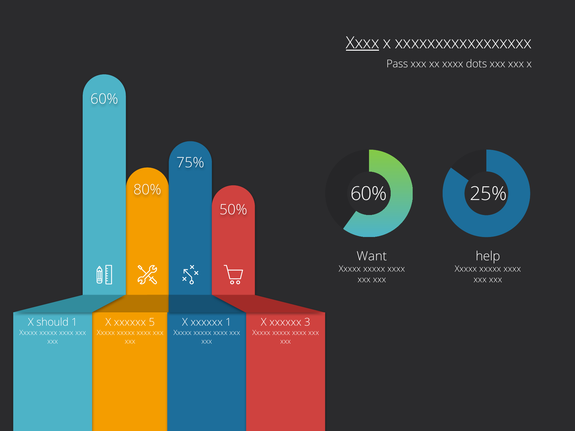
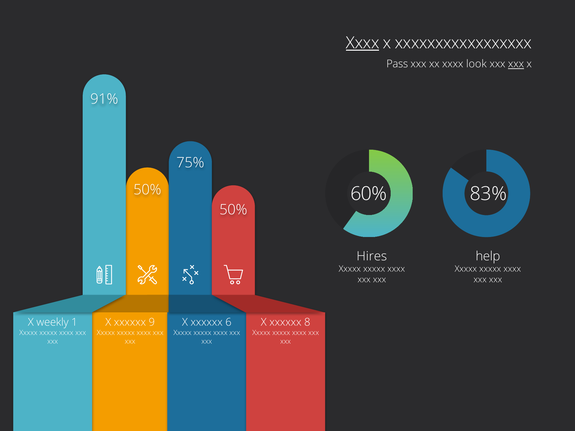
dots: dots -> look
xxx at (516, 64) underline: none -> present
60% at (104, 99): 60% -> 91%
80% at (147, 190): 80% -> 50%
25%: 25% -> 83%
Want: Want -> Hires
should: should -> weekly
5: 5 -> 9
xxxxxx 1: 1 -> 6
3: 3 -> 8
